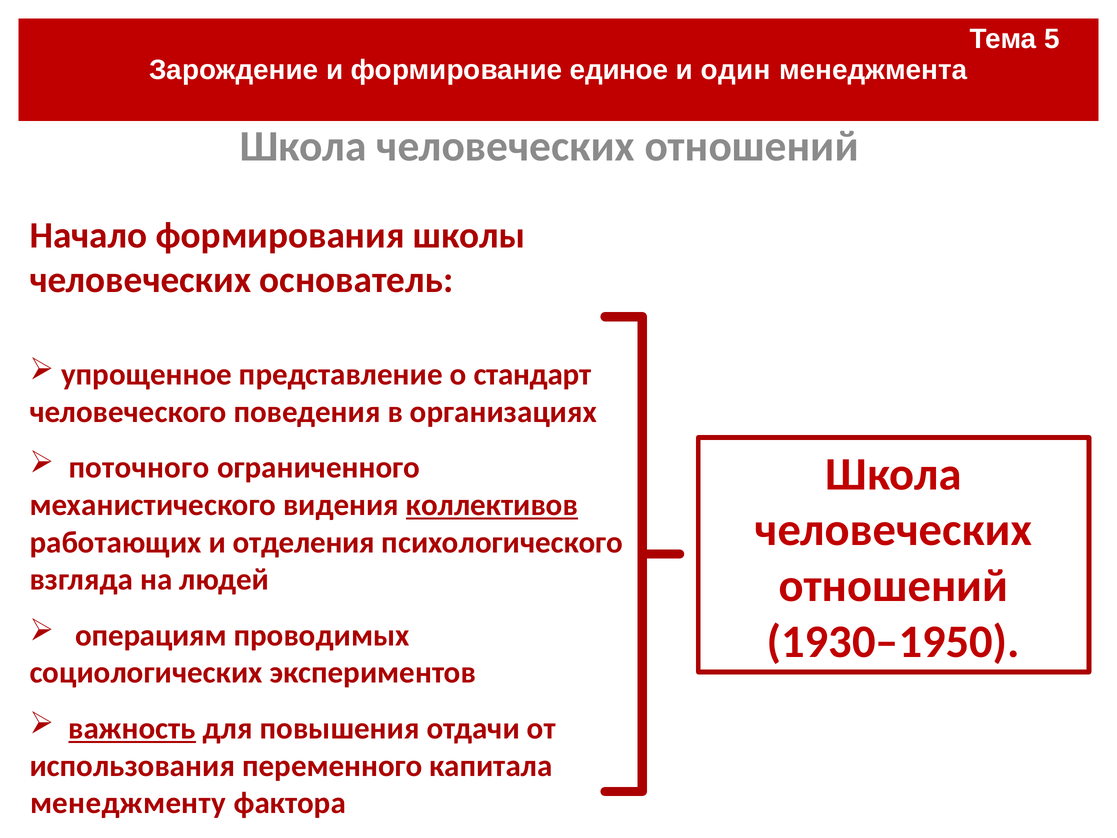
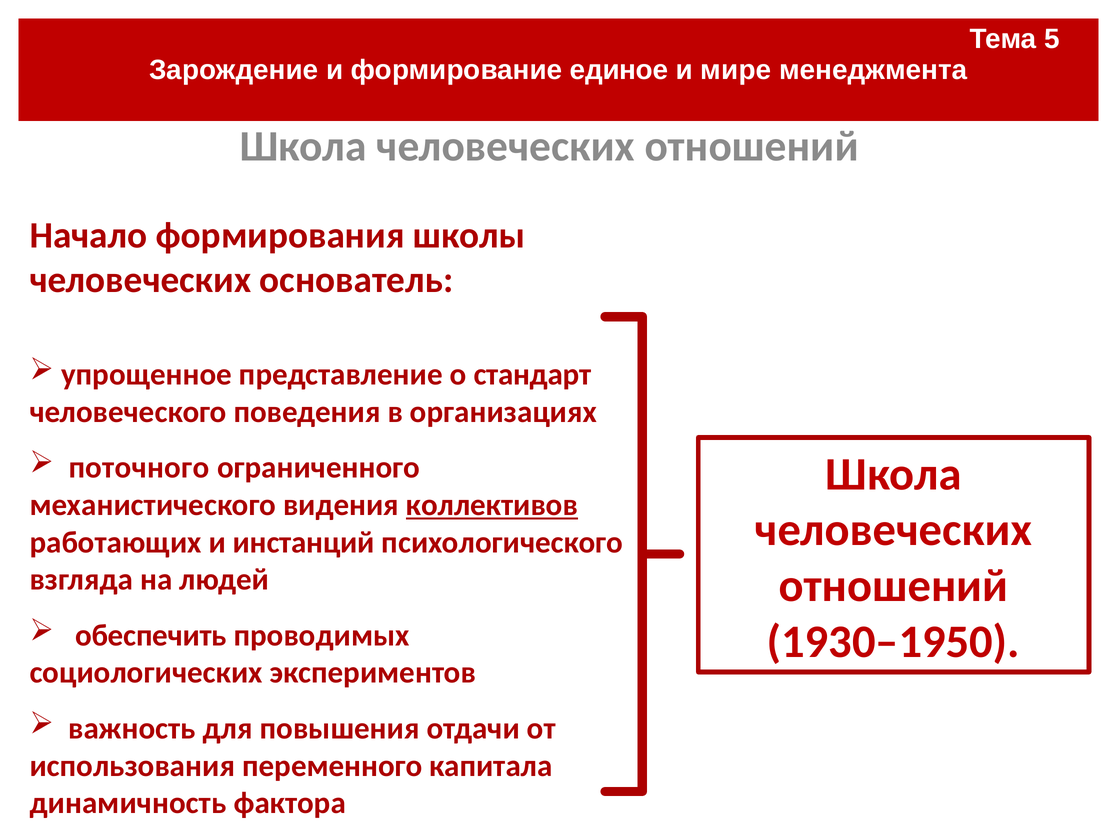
один: один -> мире
отделения: отделения -> инстанций
операциям: операциям -> обеспечить
важность underline: present -> none
менеджменту: менеджменту -> динамичность
